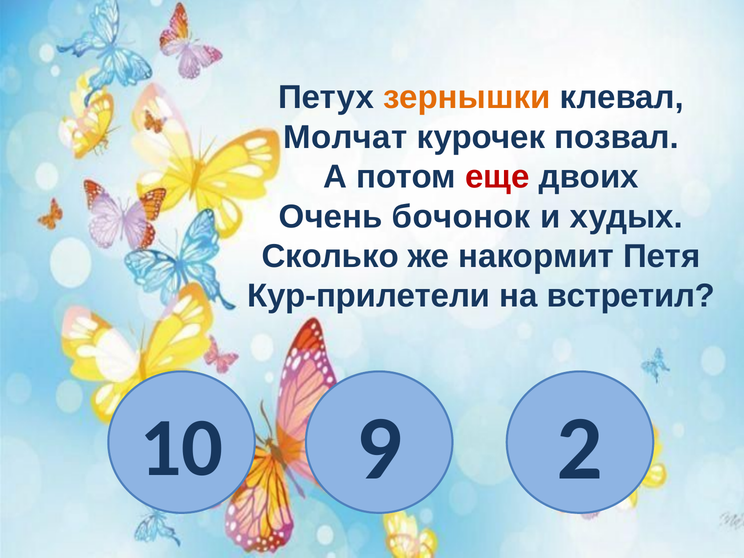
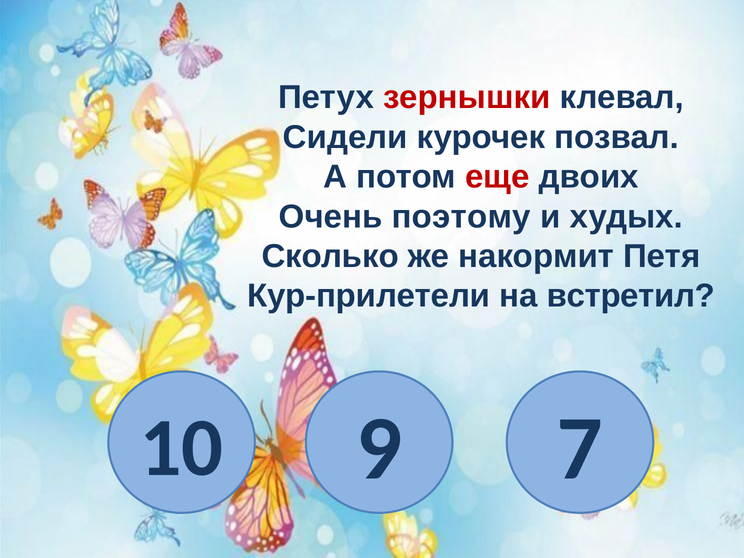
зернышки colour: orange -> red
Молчат: Молчат -> Сидели
бочонок: бочонок -> поэтому
2: 2 -> 7
